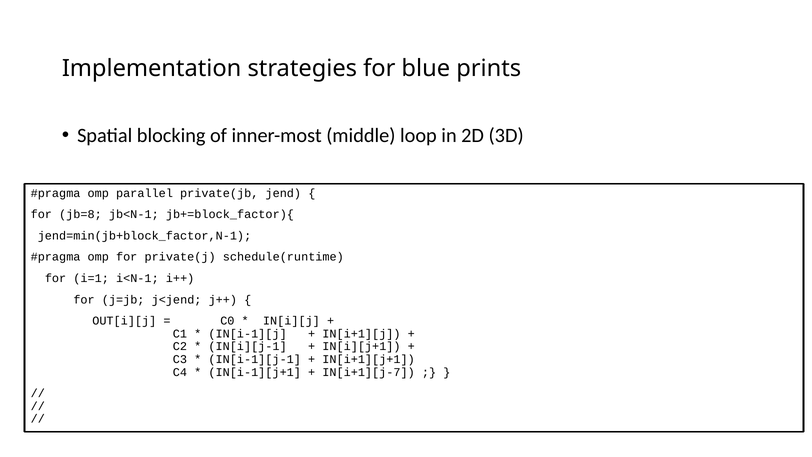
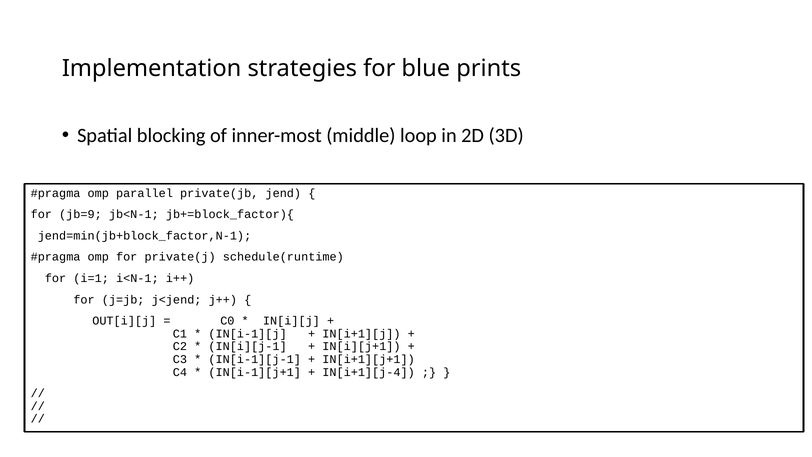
jb=8: jb=8 -> jb=9
IN[i+1][j-7: IN[i+1][j-7 -> IN[i+1][j-4
